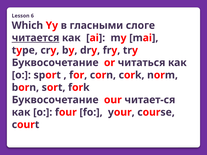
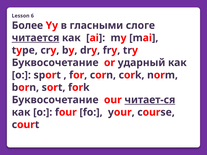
Which: Which -> Более
читаться: читаться -> ударный
читает-ся underline: none -> present
